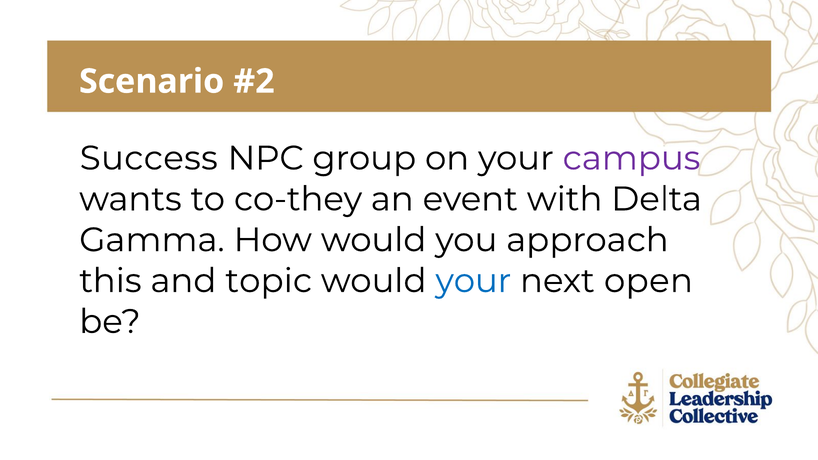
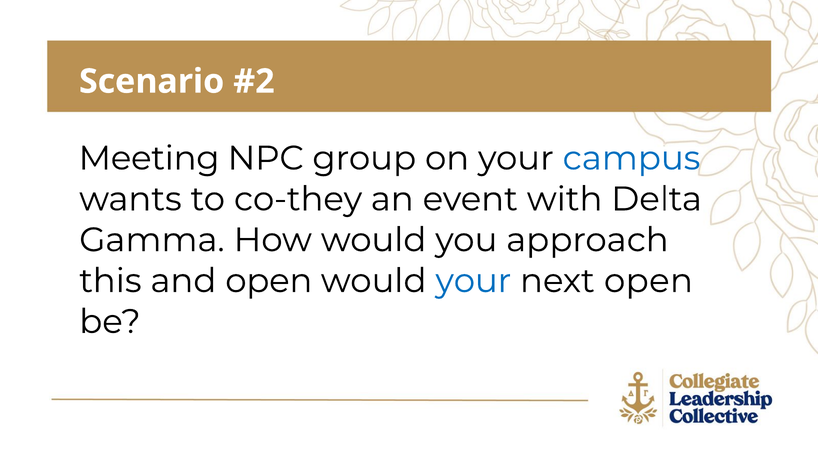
Success: Success -> Meeting
campus colour: purple -> blue
and topic: topic -> open
